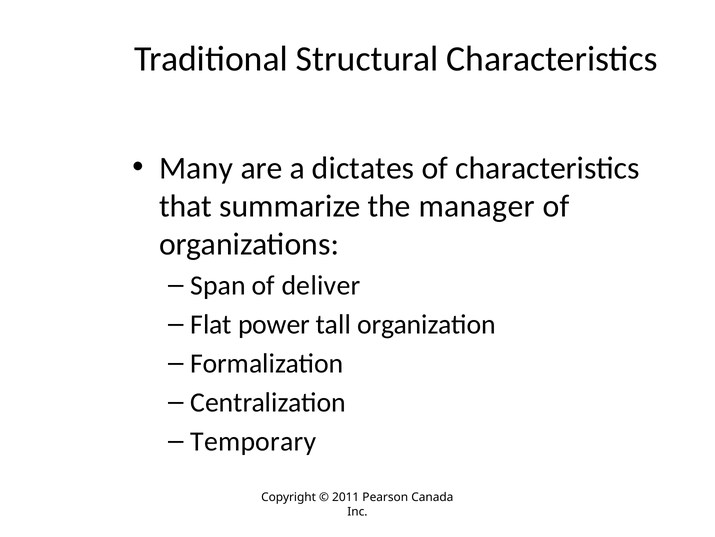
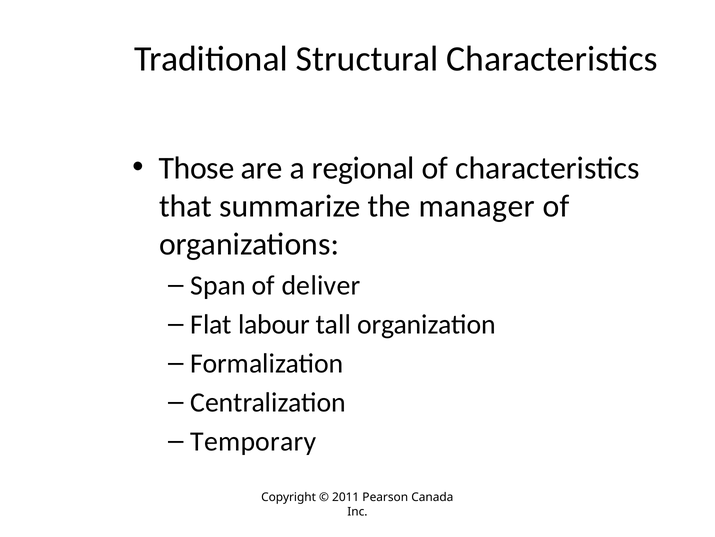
Many: Many -> Those
dictates: dictates -> regional
power: power -> labour
